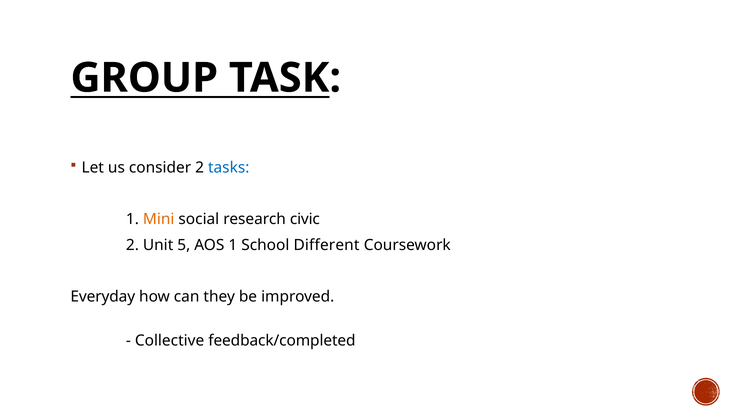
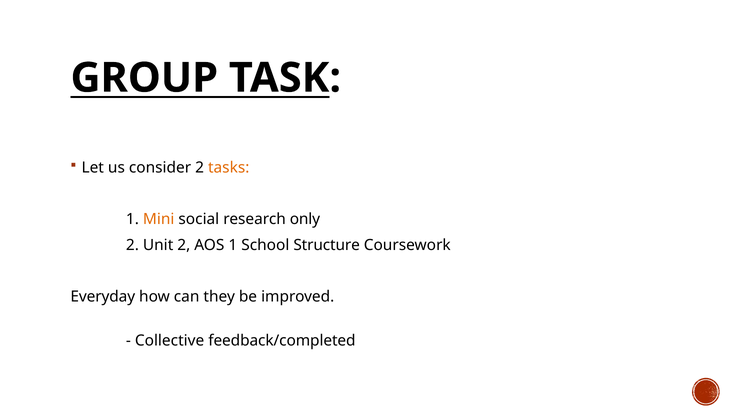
tasks colour: blue -> orange
civic: civic -> only
Unit 5: 5 -> 2
Different: Different -> Structure
